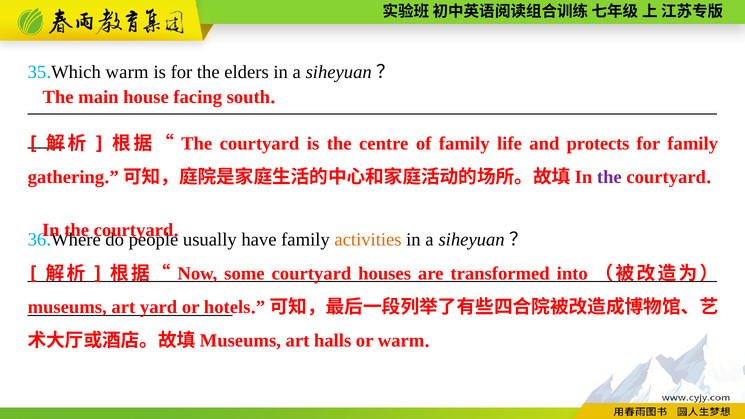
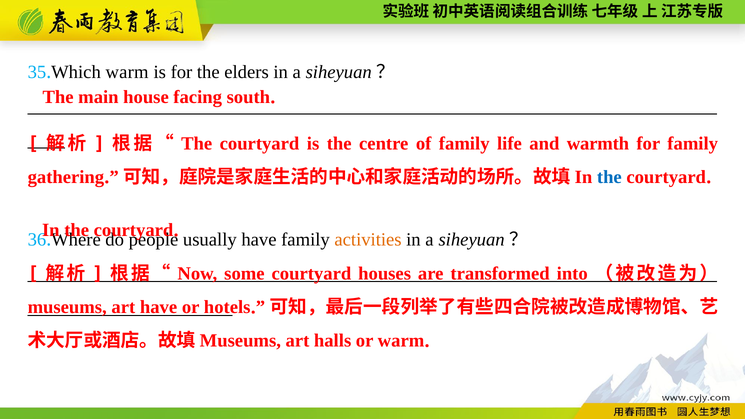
protects: protects -> warmth
the at (609, 177) colour: purple -> blue
art yard: yard -> have
